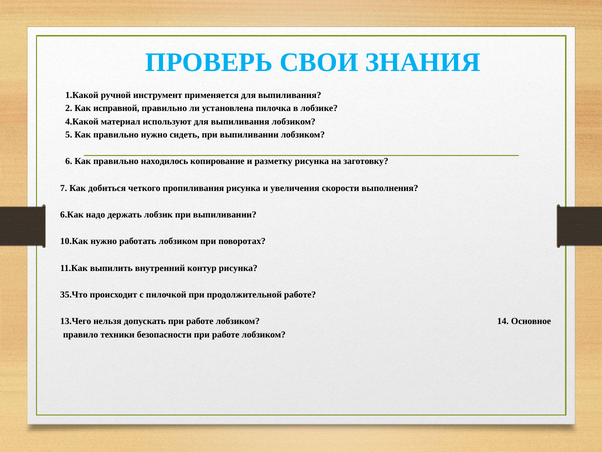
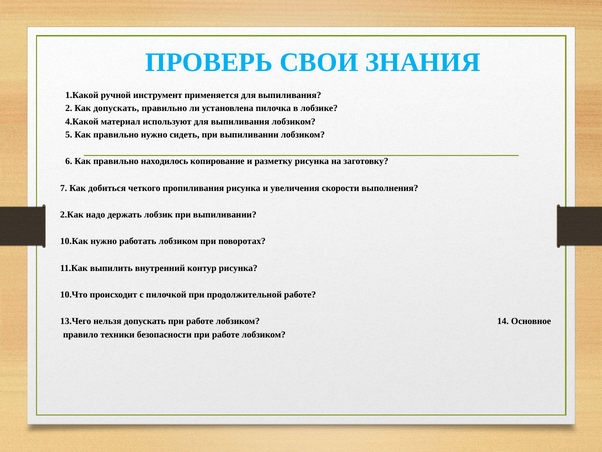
Как исправной: исправной -> допускать
6.Как: 6.Как -> 2.Как
35.Что: 35.Что -> 10.Что
